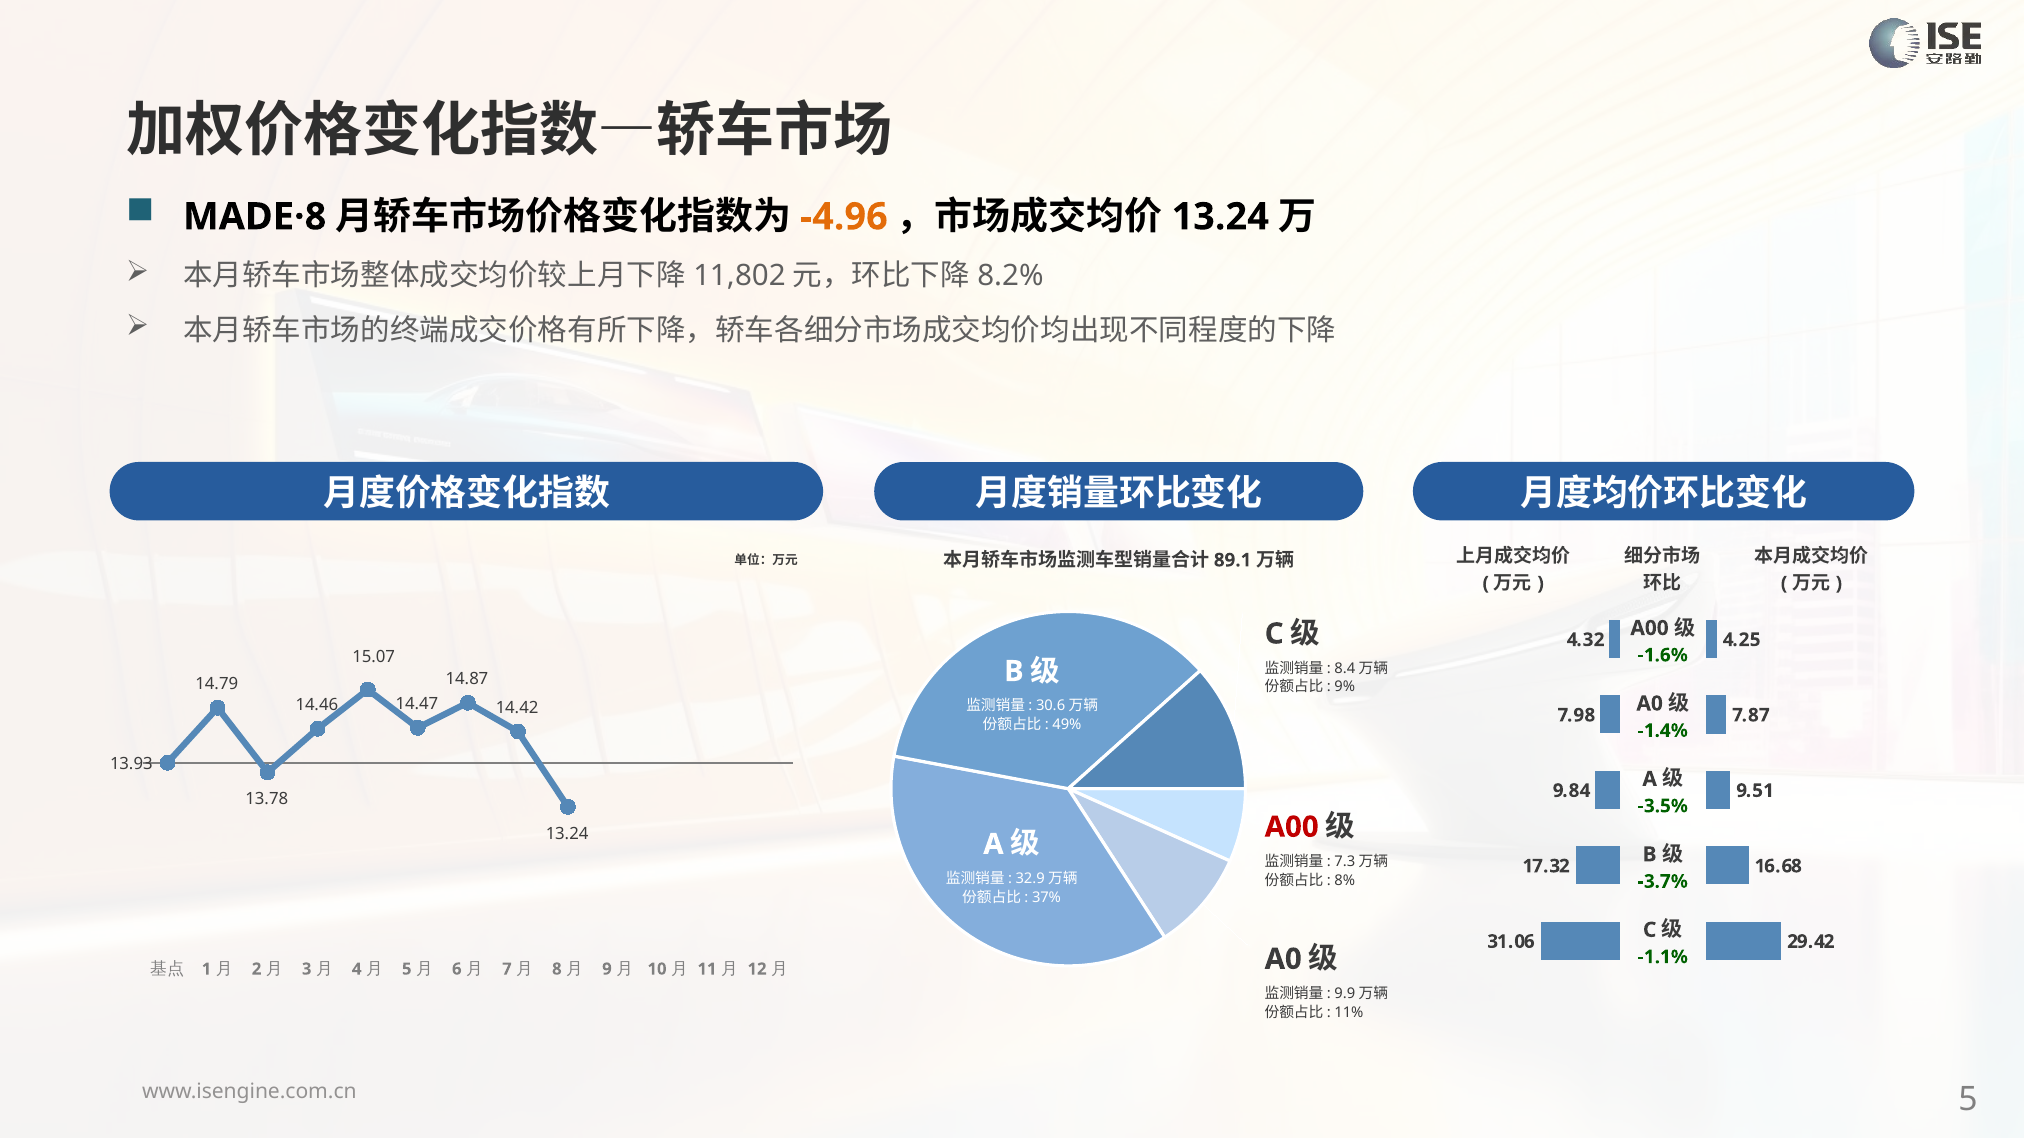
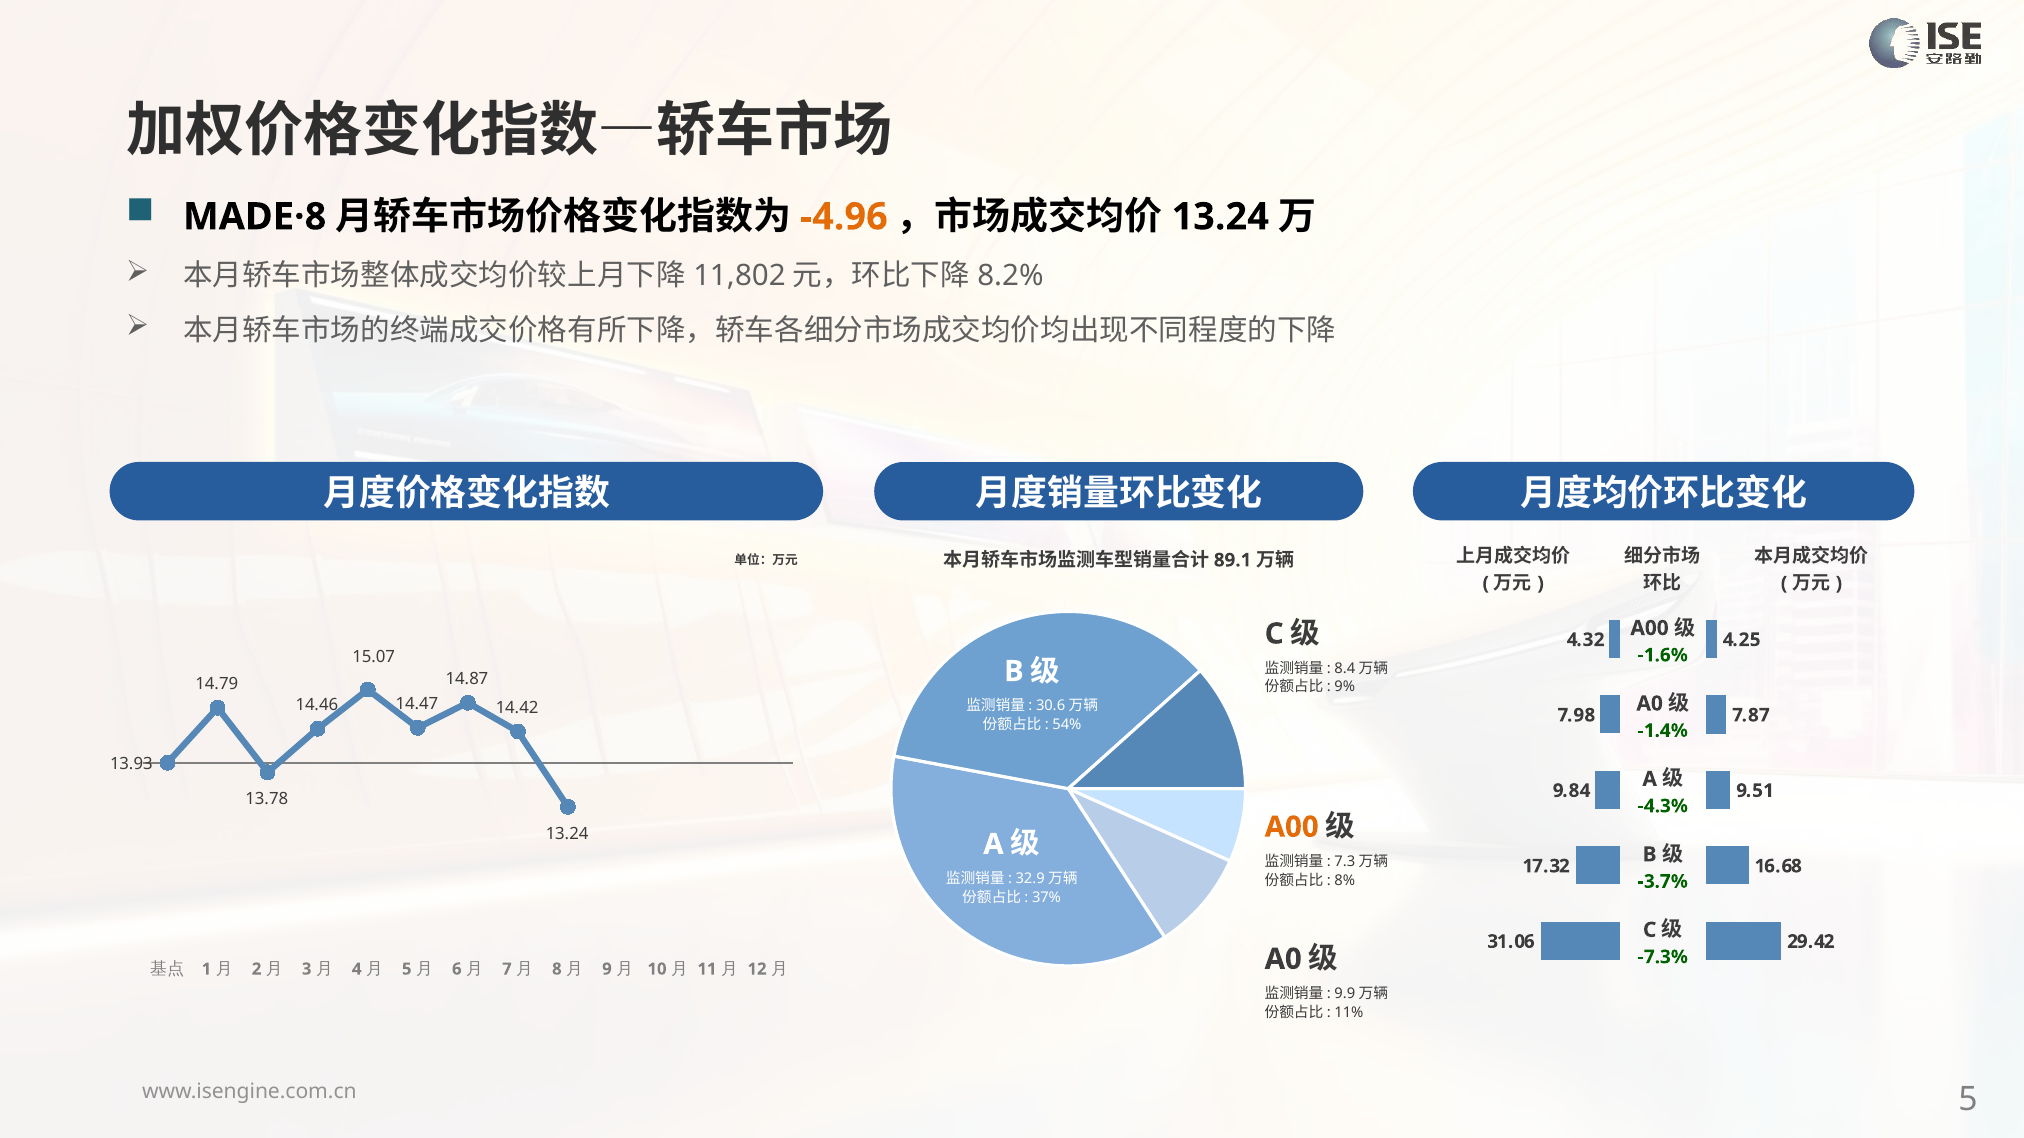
49%: 49% -> 54%
-3.5%: -3.5% -> -4.3%
A00 at (1292, 827) colour: red -> orange
-1.1%: -1.1% -> -7.3%
